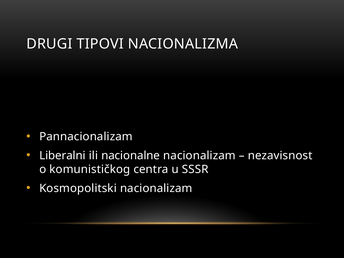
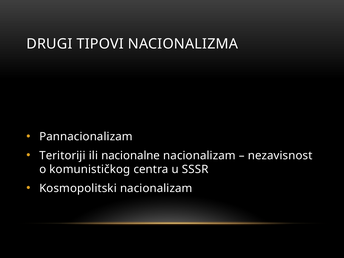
Liberalni: Liberalni -> Teritoriji
